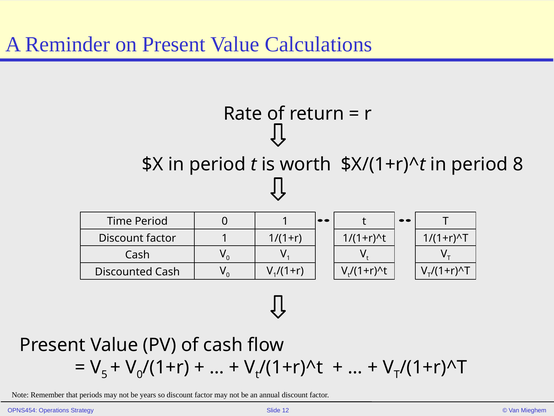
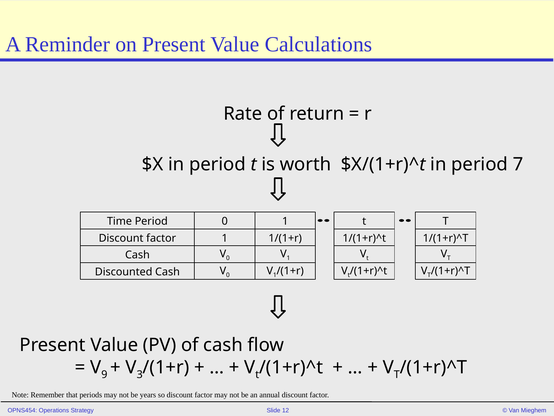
8: 8 -> 7
5: 5 -> 9
0 at (140, 374): 0 -> 3
